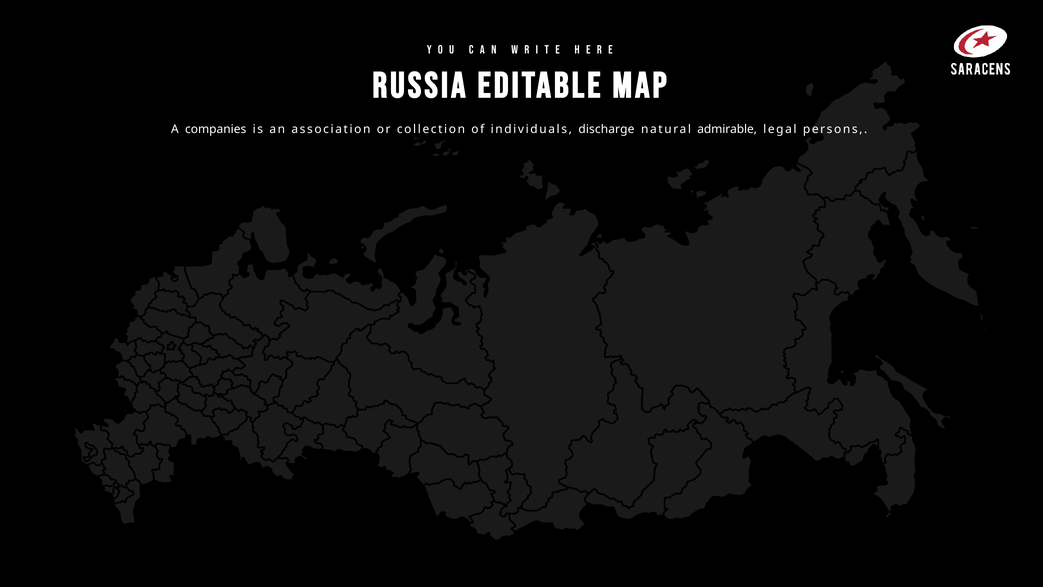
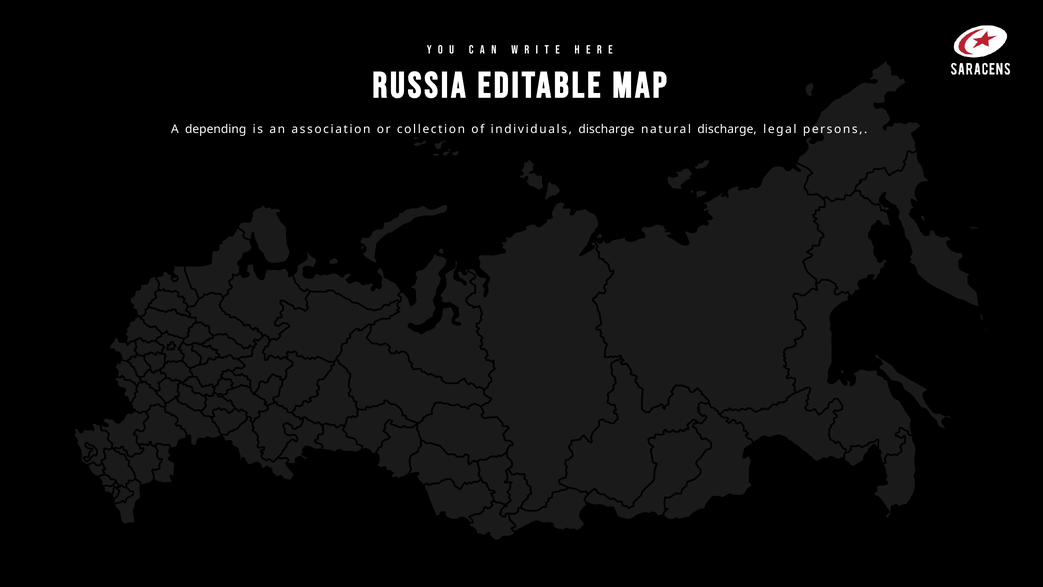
companies: companies -> depending
natural admirable: admirable -> discharge
